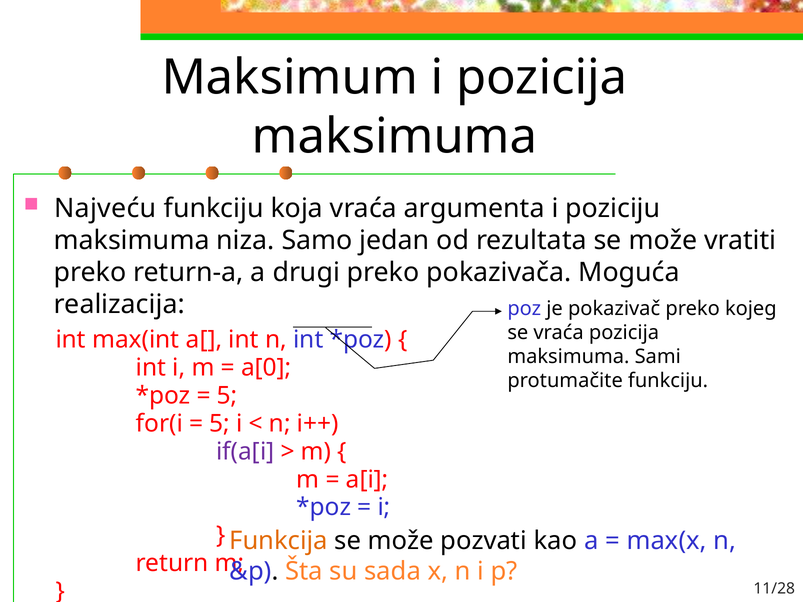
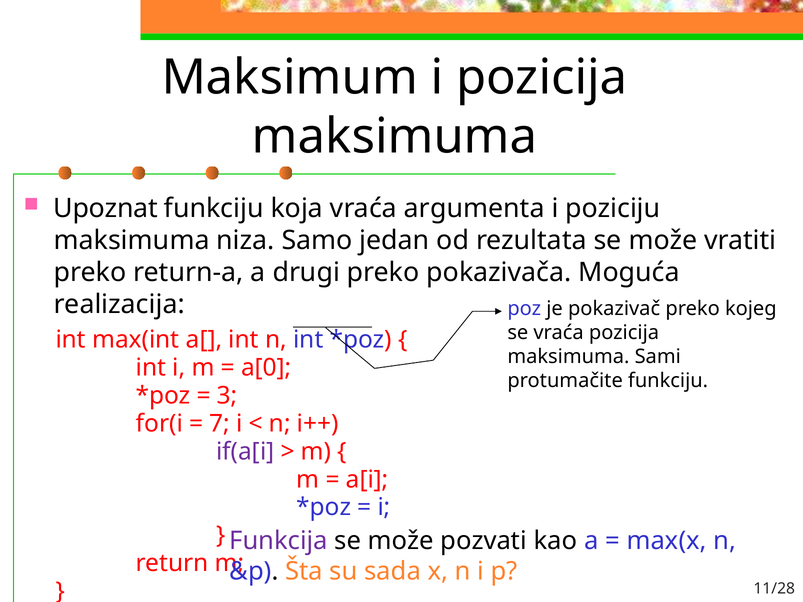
Najveću: Najveću -> Upoznat
5 at (227, 396): 5 -> 3
5 at (220, 424): 5 -> 7
Funkcija colour: orange -> purple
